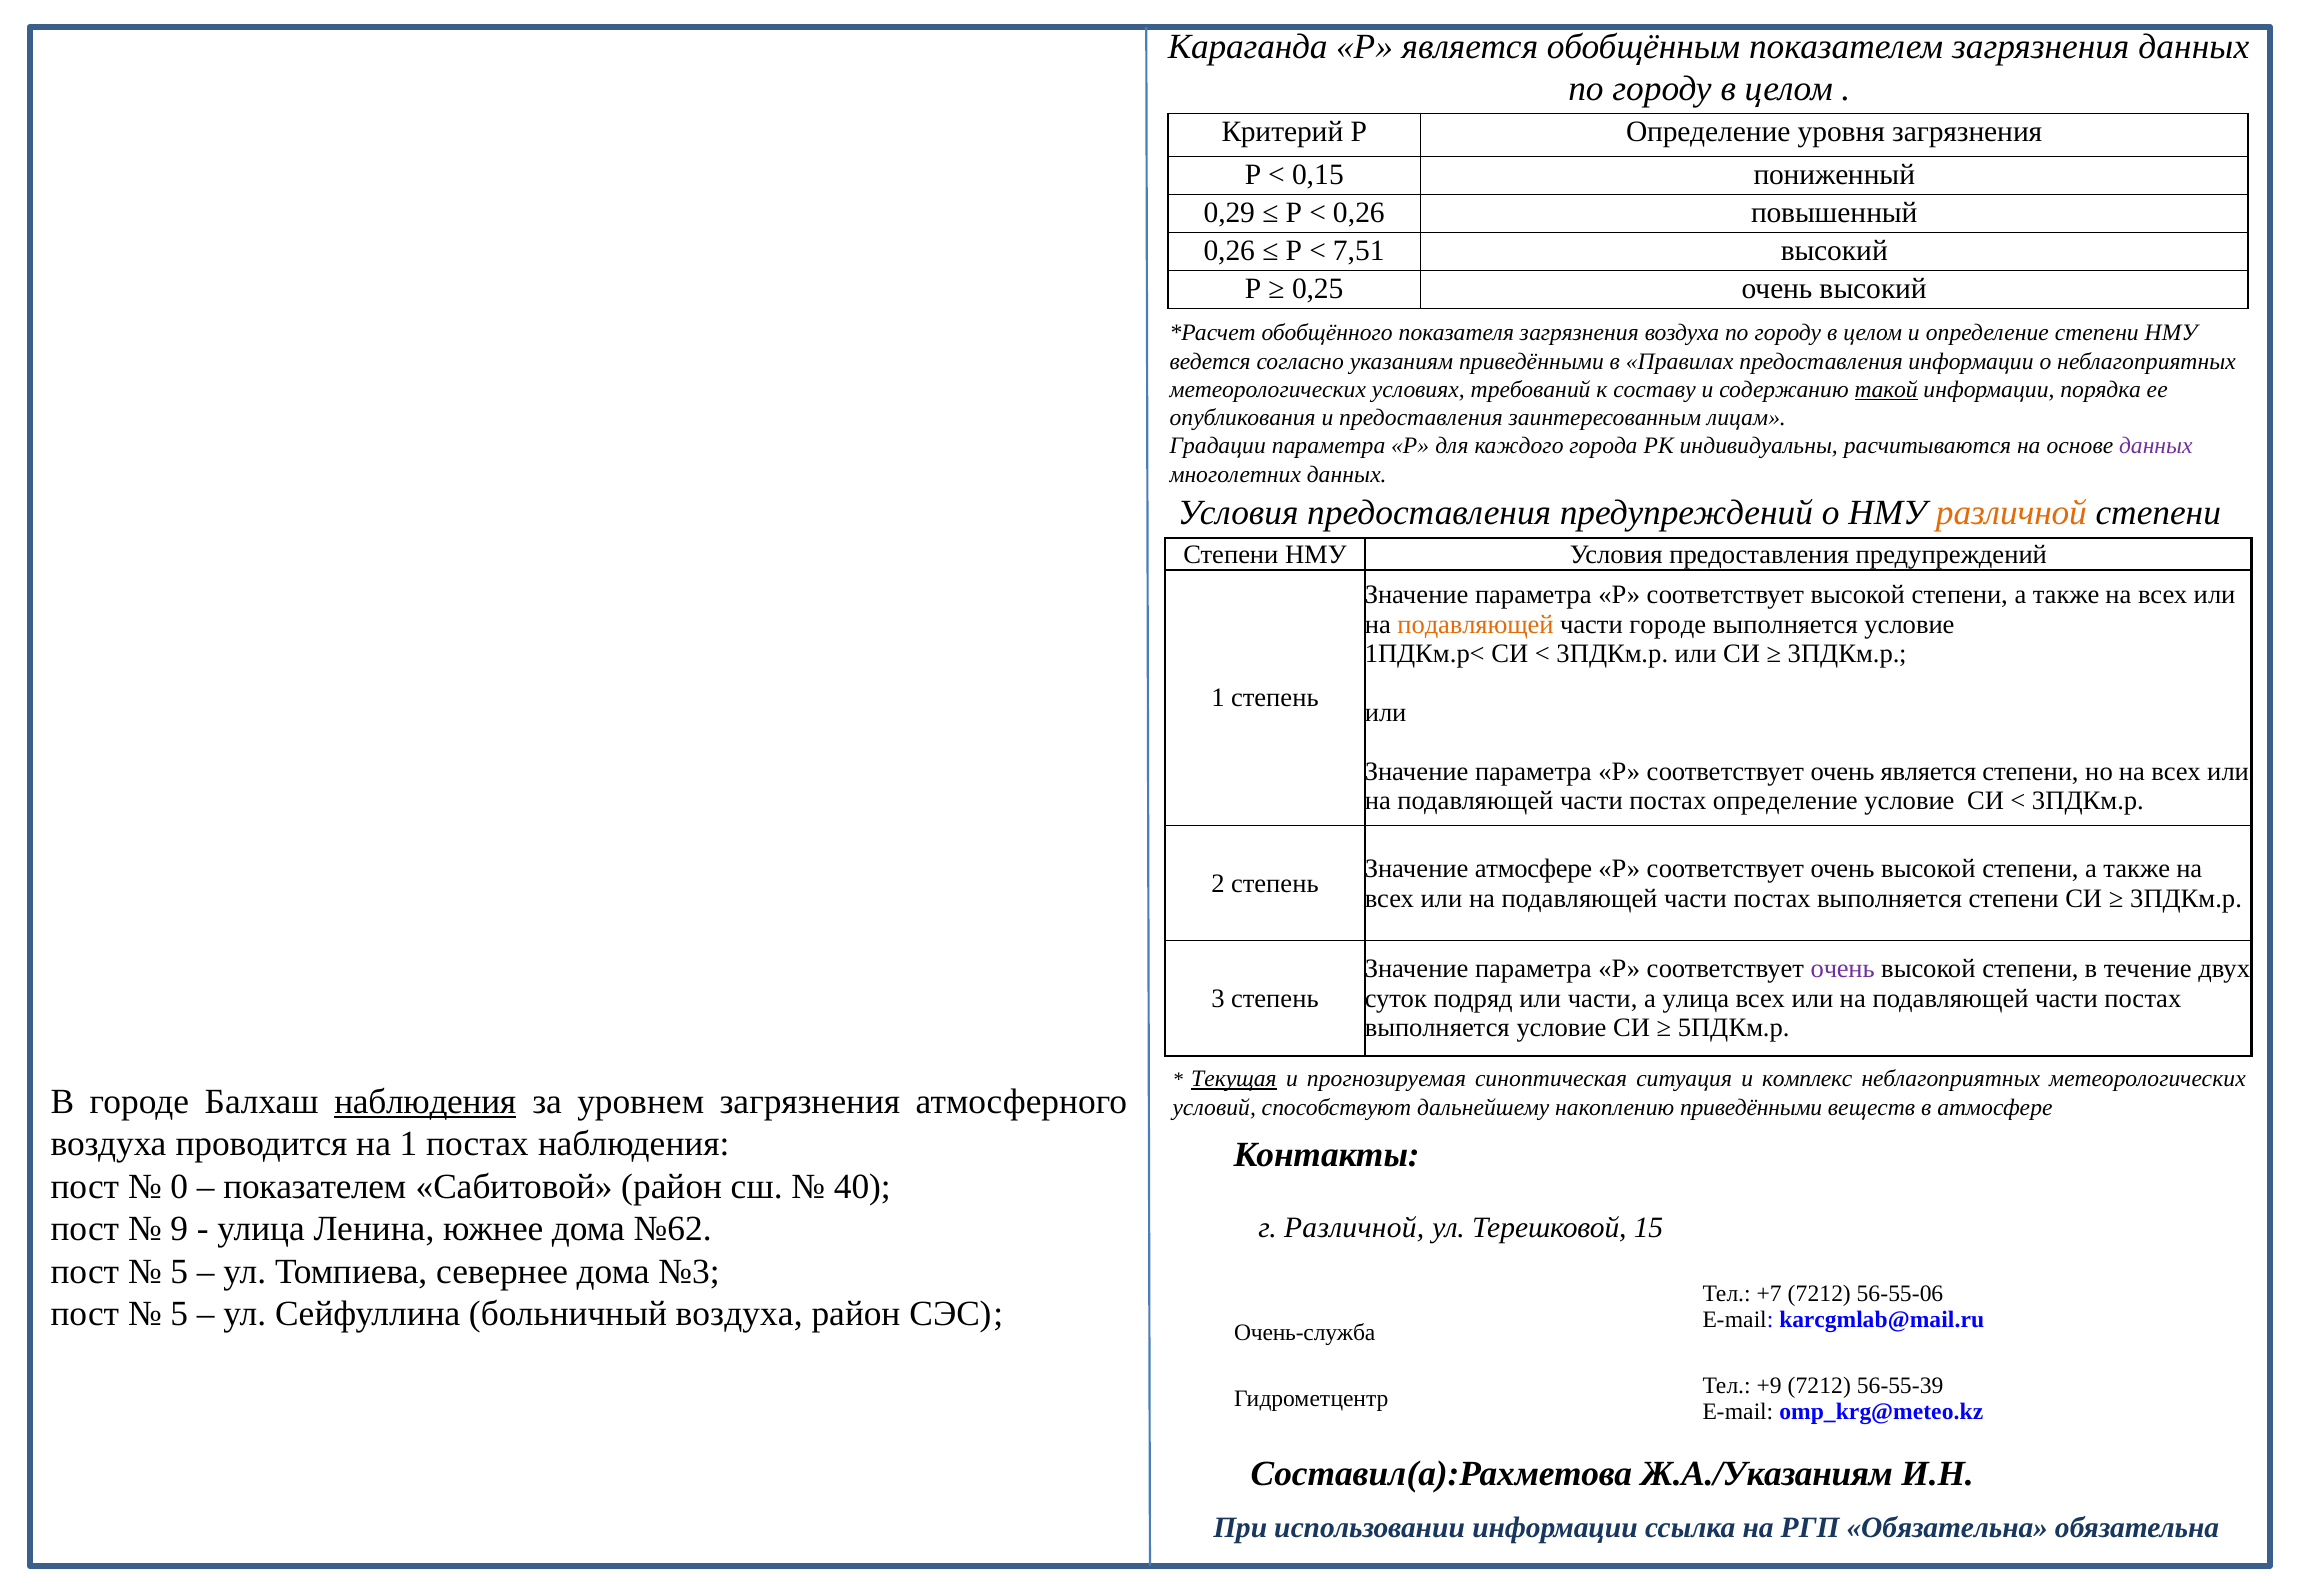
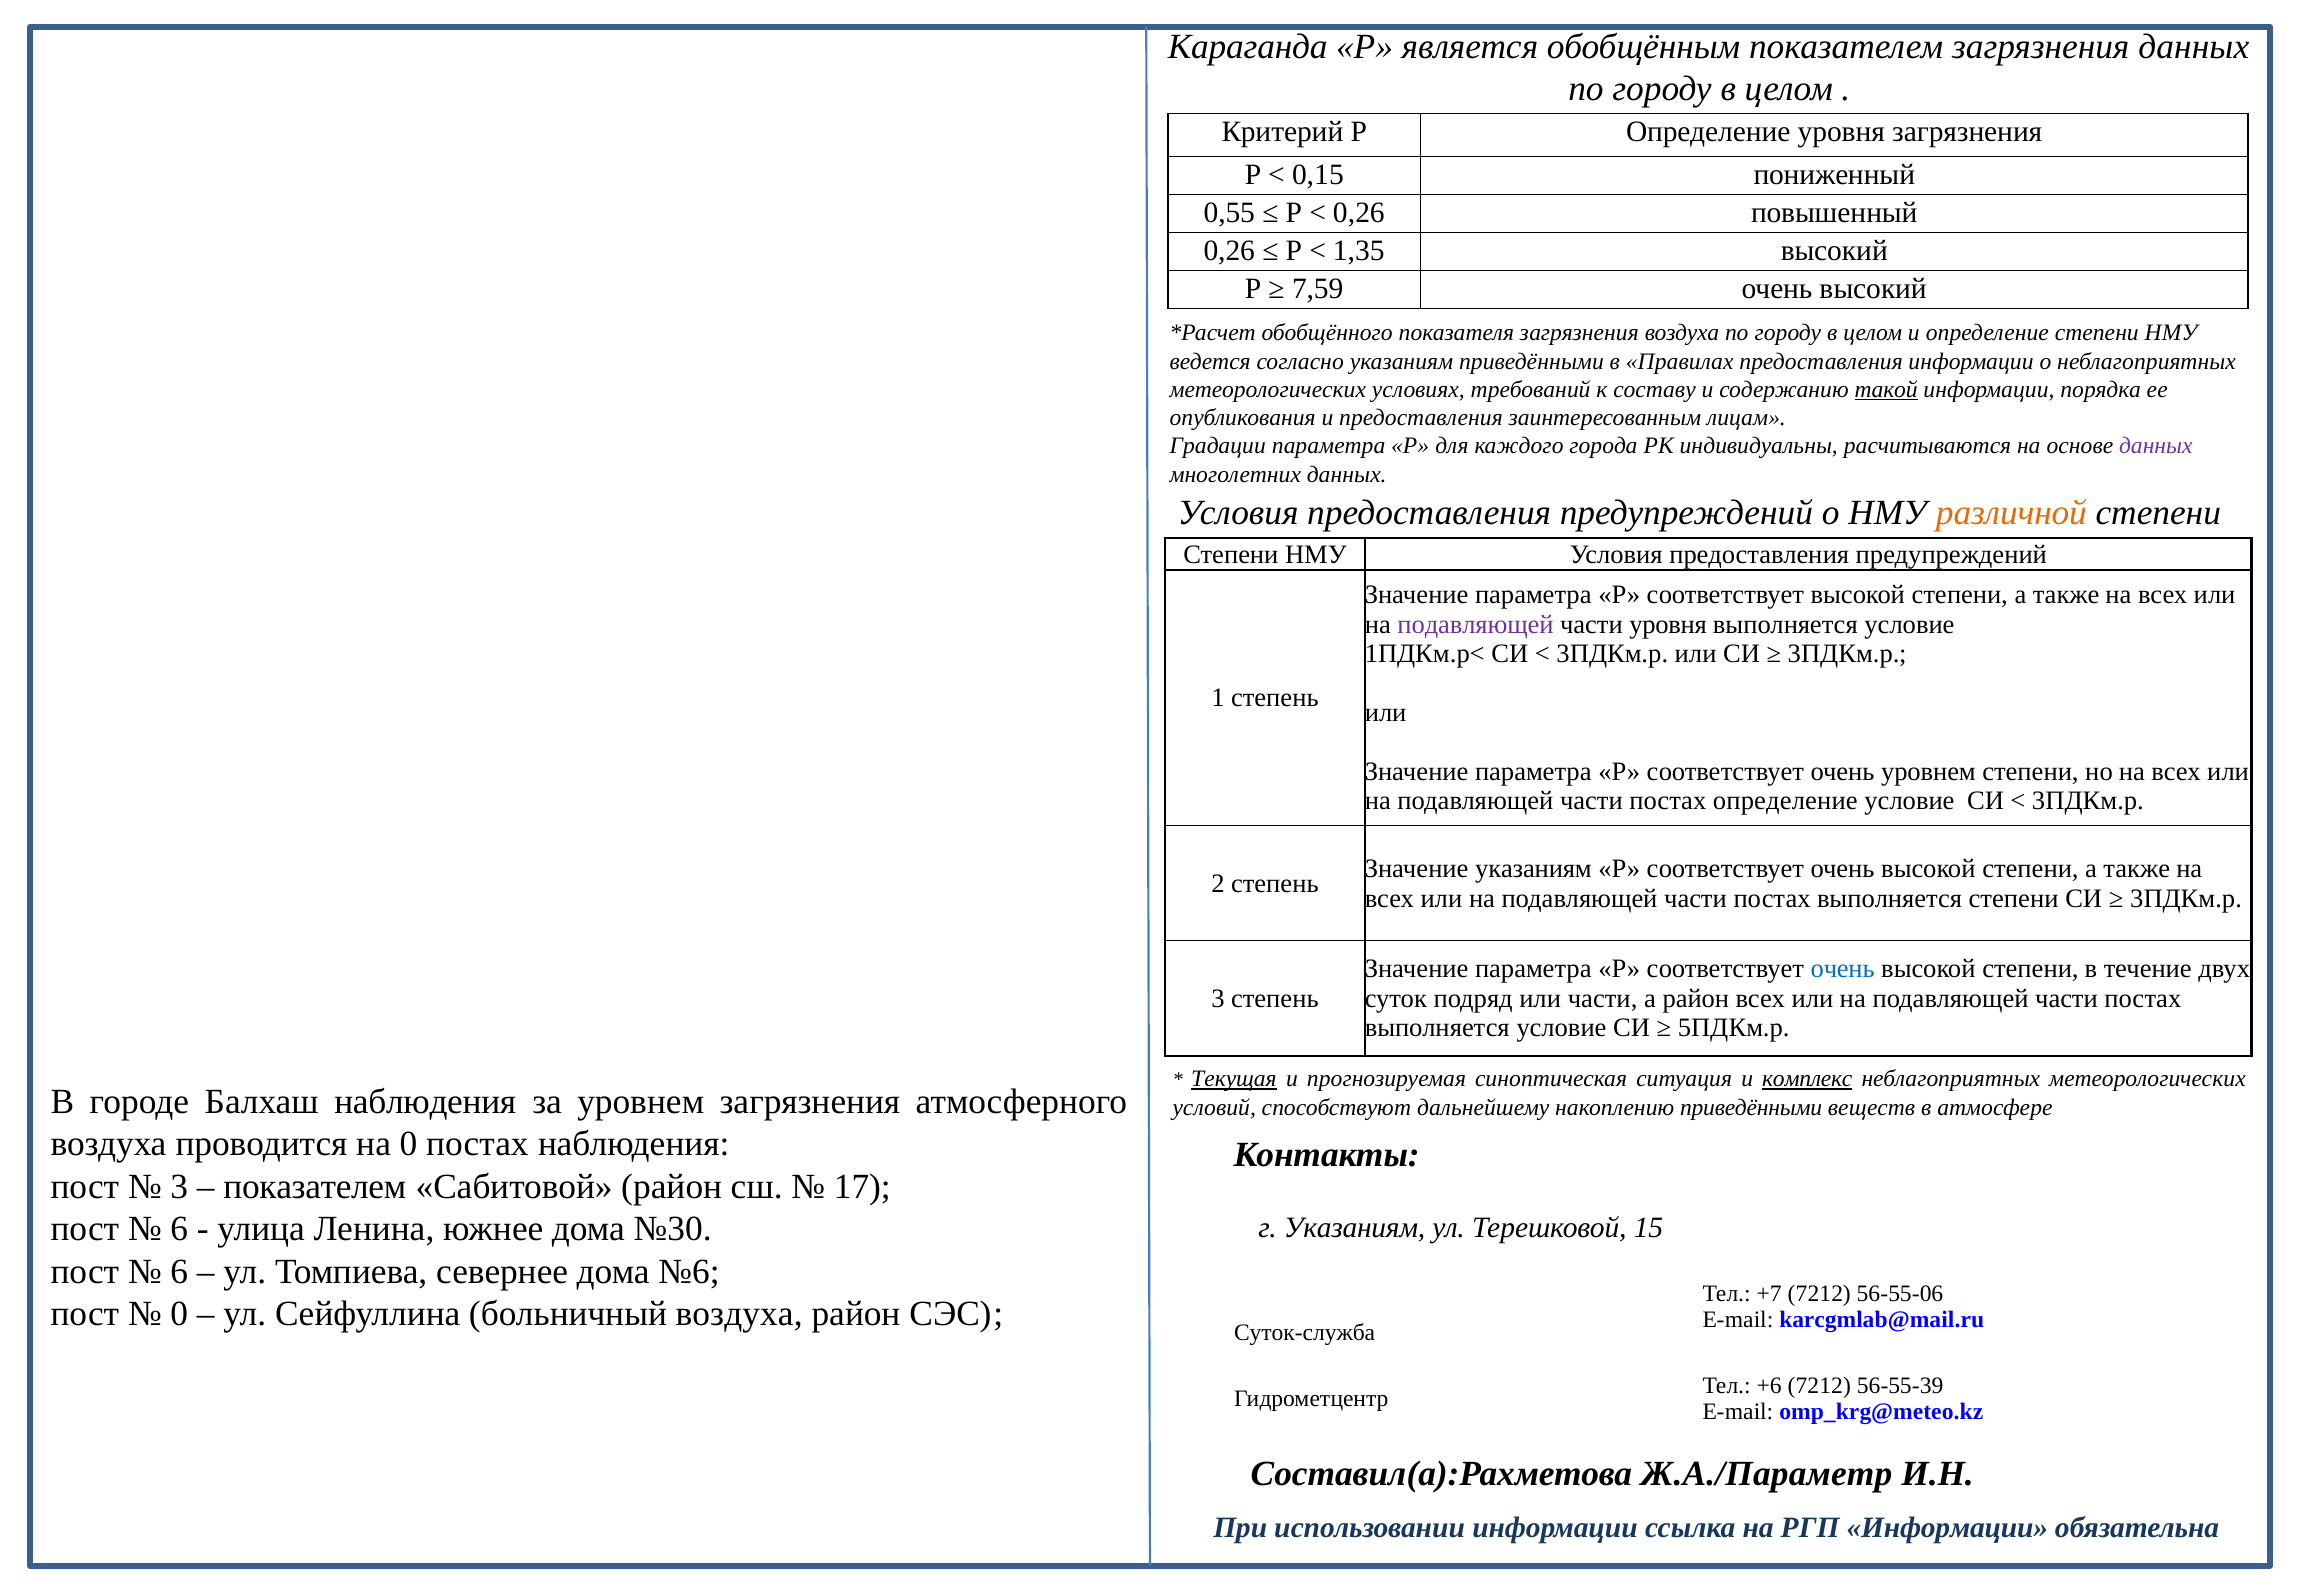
0,29: 0,29 -> 0,55
7,51: 7,51 -> 1,35
0,25: 0,25 -> 7,59
подавляющей at (1475, 624) colour: orange -> purple
части городе: городе -> уровня
очень является: является -> уровнем
Значение атмосфере: атмосфере -> указаниям
очень at (1843, 969) colour: purple -> blue
а улица: улица -> район
комплекс underline: none -> present
наблюдения at (425, 1101) underline: present -> none
на 1: 1 -> 0
0 at (179, 1186): 0 -> 3
40: 40 -> 17
9 at (179, 1228): 9 -> 6
№62: №62 -> №30
г Различной: Различной -> Указаниям
5 at (179, 1271): 5 -> 6
№3: №3 -> №6
5 at (179, 1313): 5 -> 0
Очень-служба: Очень-служба -> Суток-служба
+9: +9 -> +6
Ж.А./Указаниям: Ж.А./Указаниям -> Ж.А./Параметр
РГП Обязательна: Обязательна -> Информации
